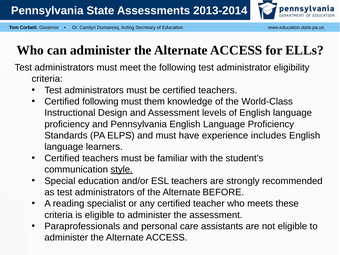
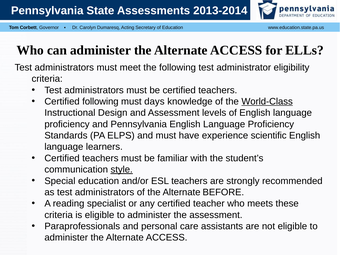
them: them -> days
World-Class underline: none -> present
includes: includes -> scientific
